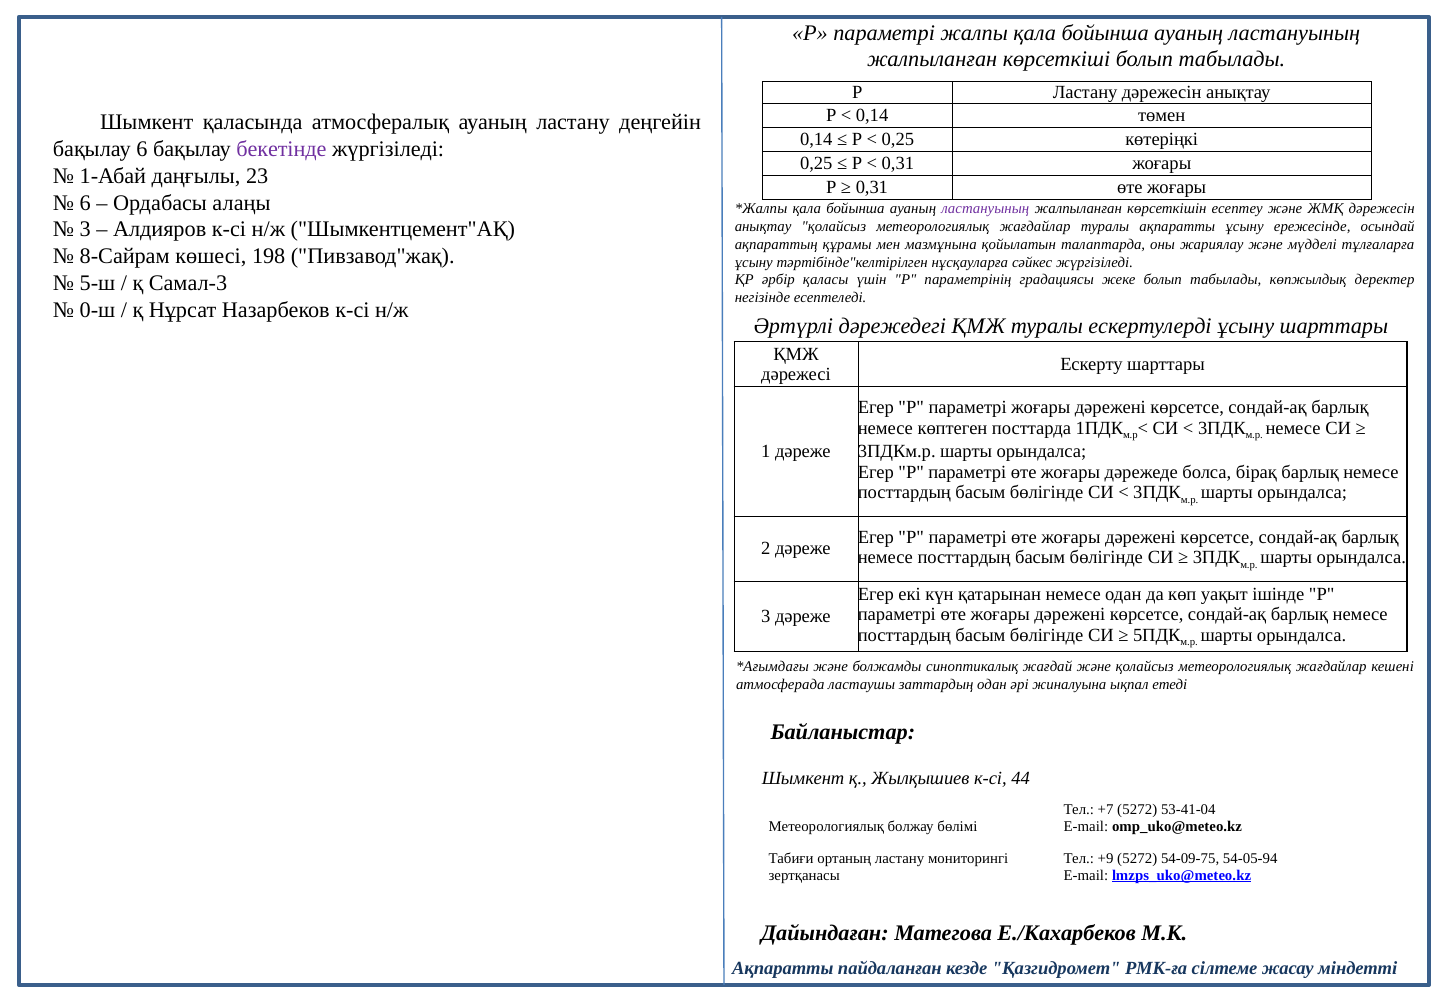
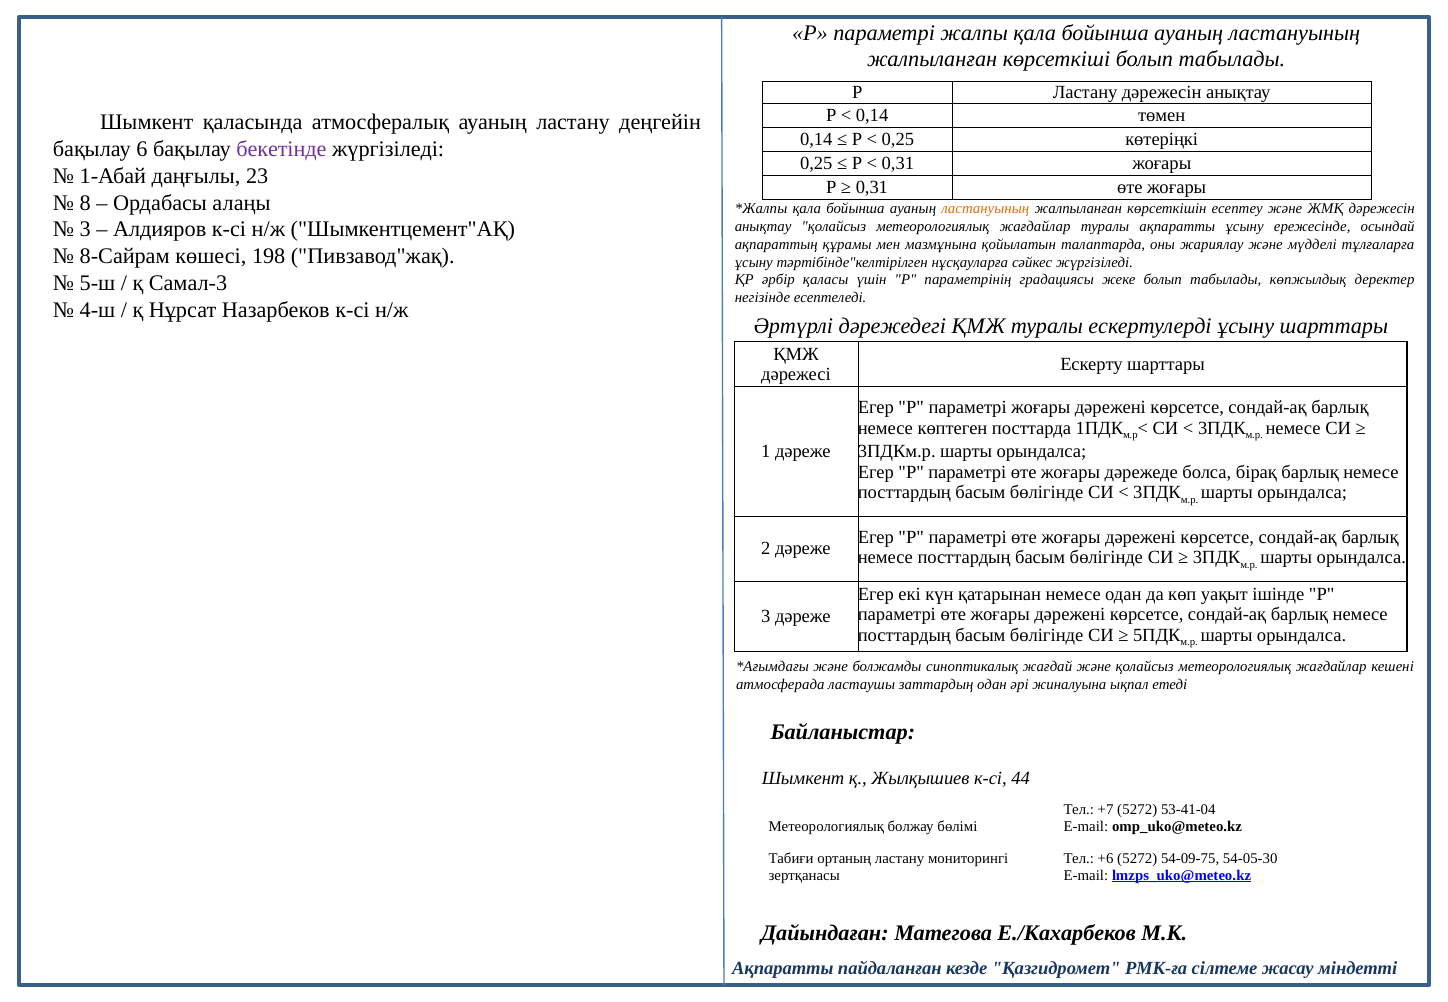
6 at (85, 203): 6 -> 8
ластануының at (985, 209) colour: purple -> orange
0-ш: 0-ш -> 4-ш
+9: +9 -> +6
54-05-94: 54-05-94 -> 54-05-30
